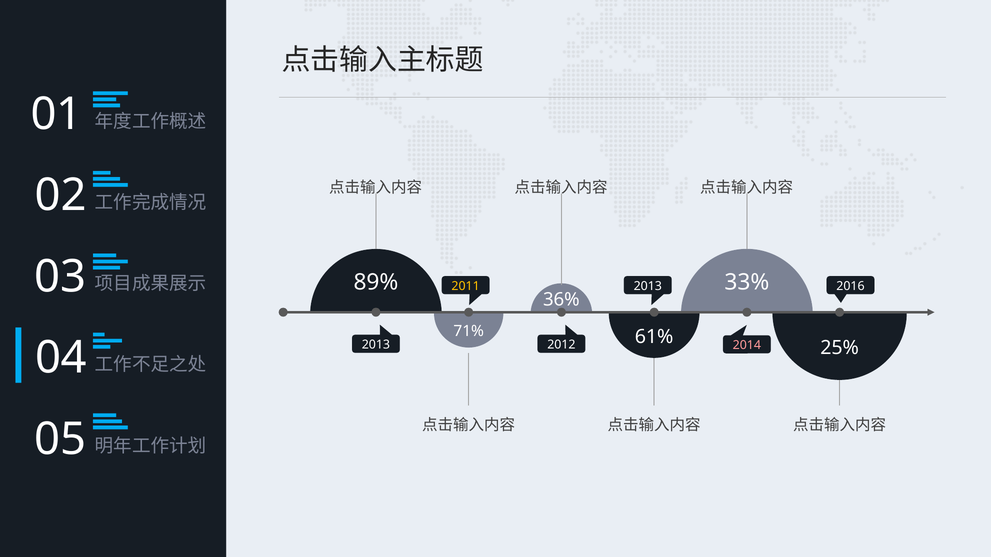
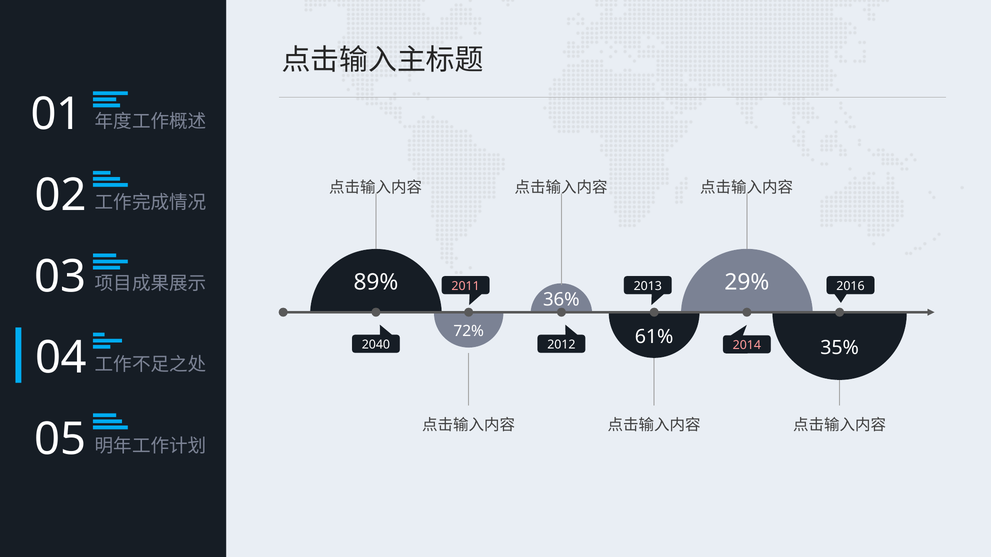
33%: 33% -> 29%
2011 colour: yellow -> pink
71%: 71% -> 72%
2013 at (376, 345): 2013 -> 2040
25%: 25% -> 35%
